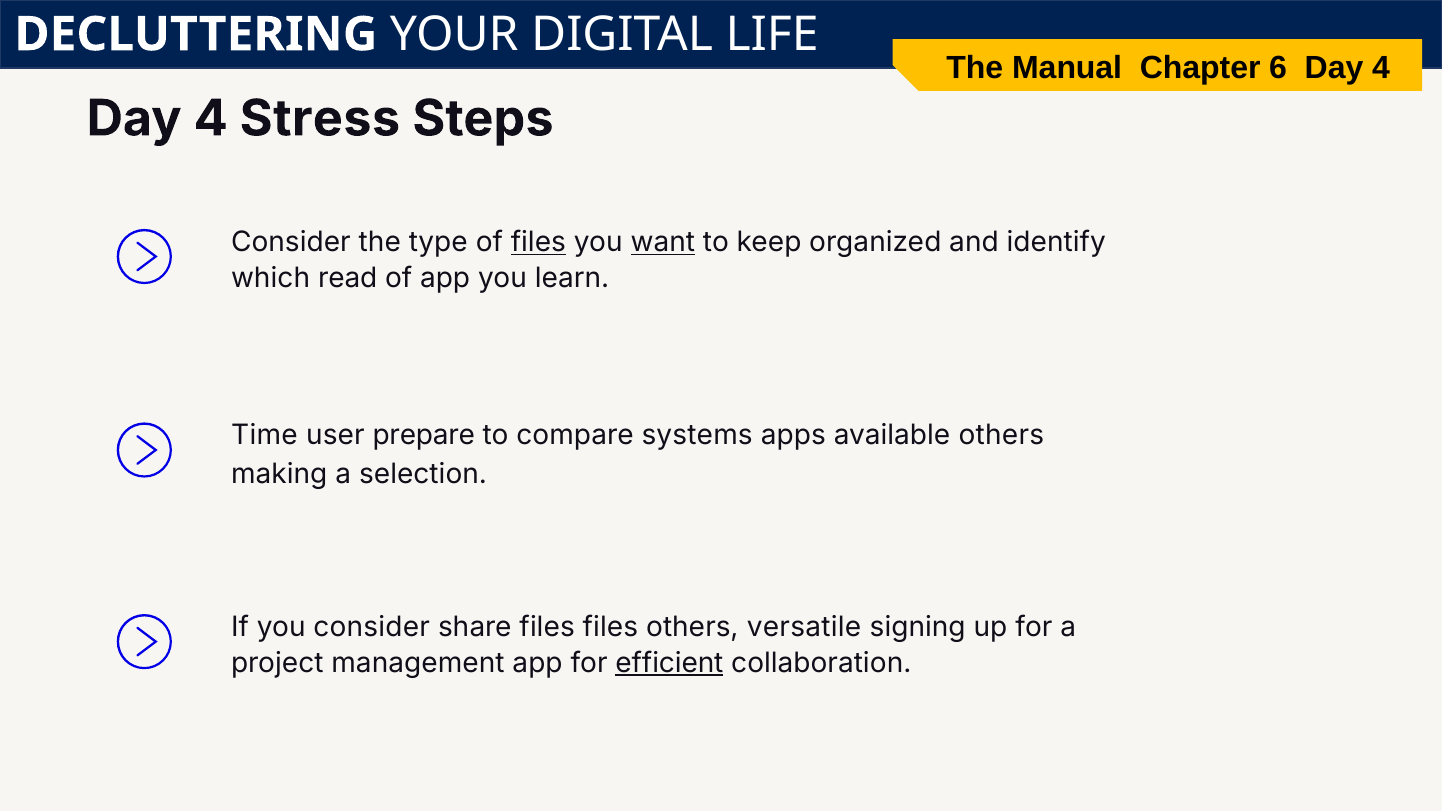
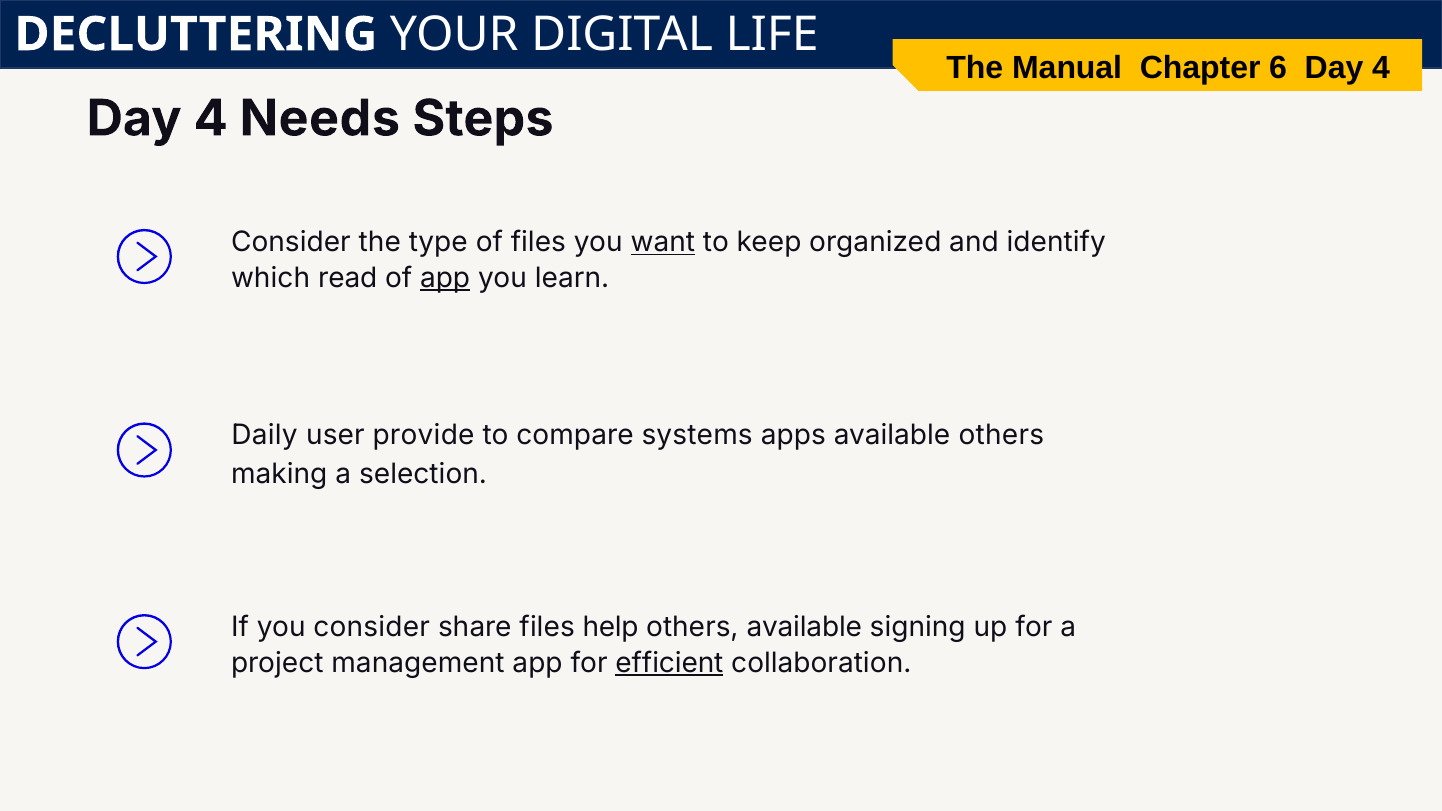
Stress: Stress -> Needs
files at (538, 243) underline: present -> none
app at (445, 278) underline: none -> present
Time: Time -> Daily
prepare: prepare -> provide
files files: files -> help
others versatile: versatile -> available
